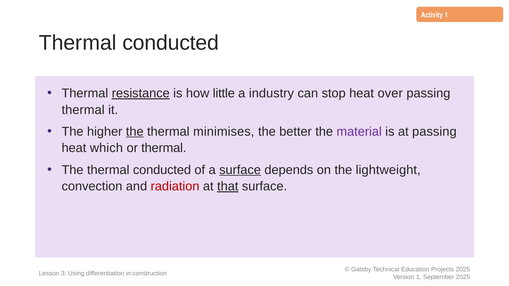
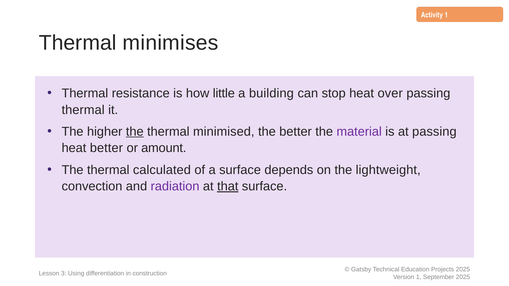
conducted at (171, 43): conducted -> minimises
resistance underline: present -> none
industry: industry -> building
minimises: minimises -> minimised
heat which: which -> better
or thermal: thermal -> amount
The thermal conducted: conducted -> calculated
surface at (240, 170) underline: present -> none
radiation colour: red -> purple
